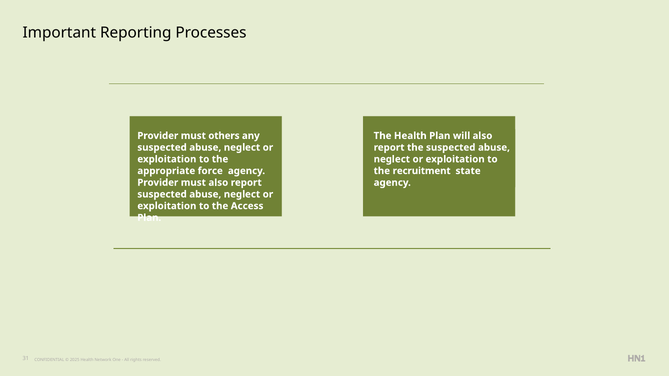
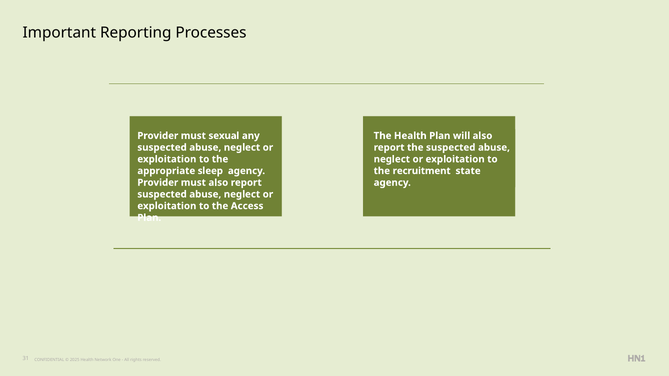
others: others -> sexual
force: force -> sleep
